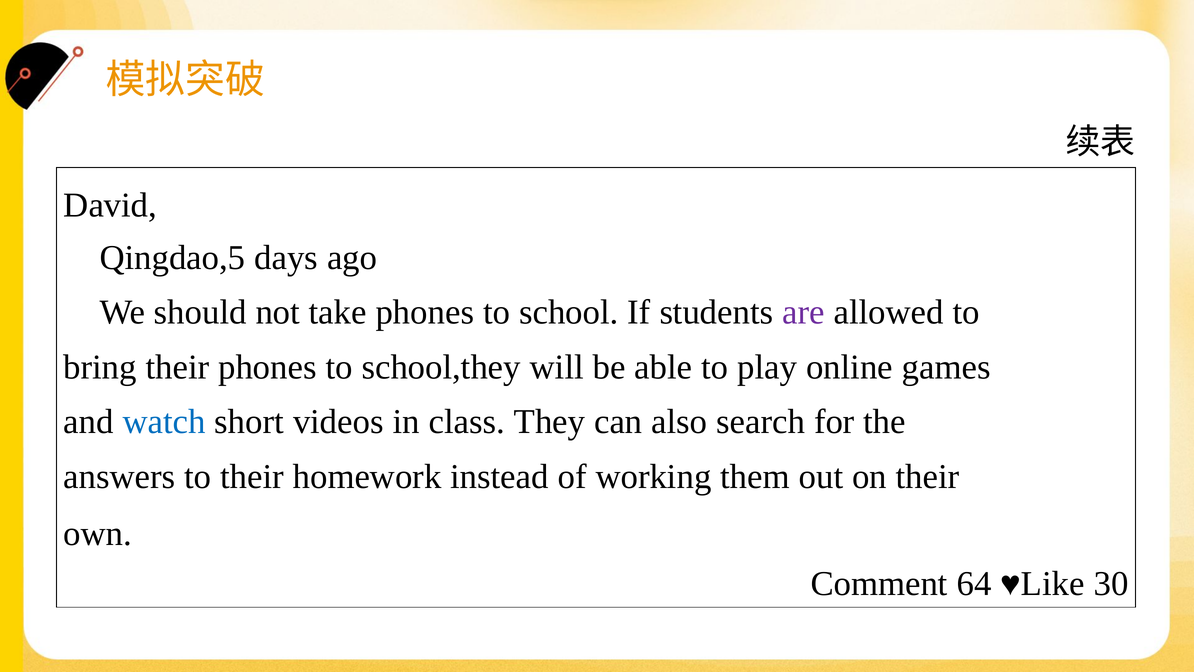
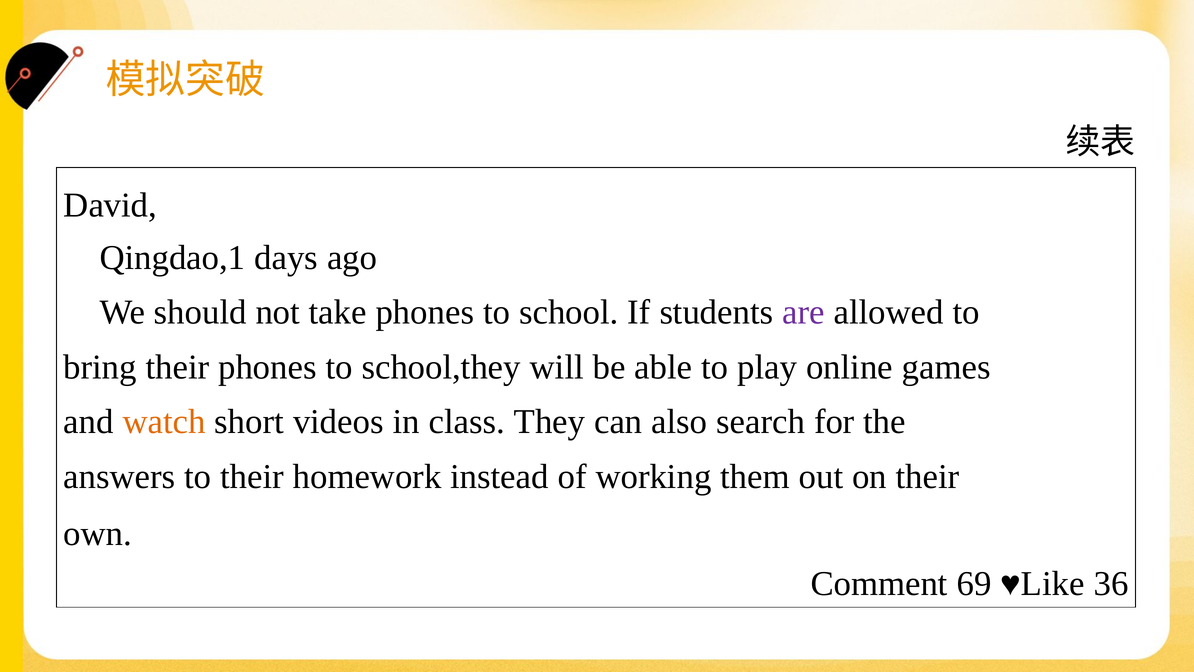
Qingdao,5: Qingdao,5 -> Qingdao,1
watch colour: blue -> orange
64: 64 -> 69
30: 30 -> 36
